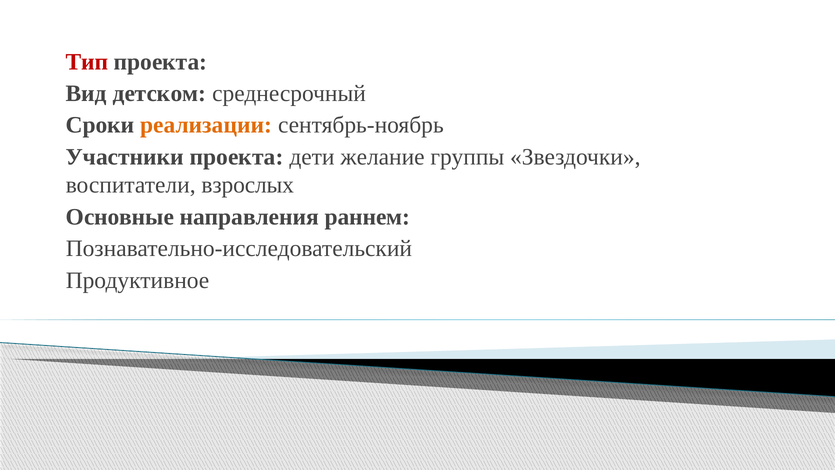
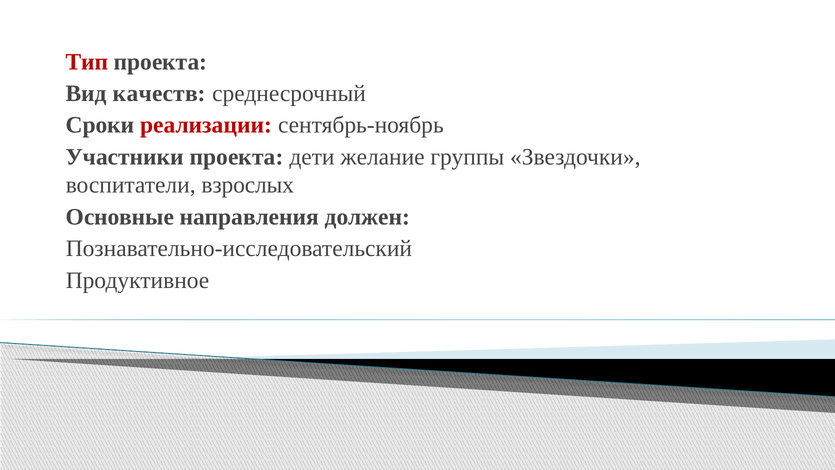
детском: детском -> качеств
реализации colour: orange -> red
раннем: раннем -> должен
